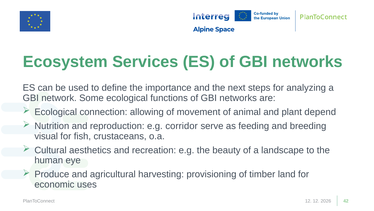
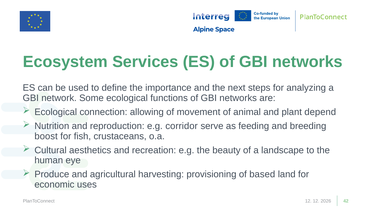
visual: visual -> boost
timber: timber -> based
